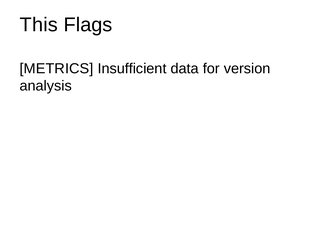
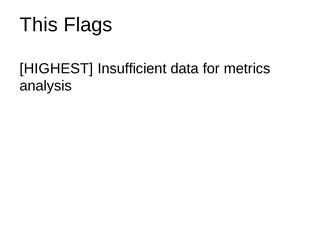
METRICS: METRICS -> HIGHEST
version: version -> metrics
